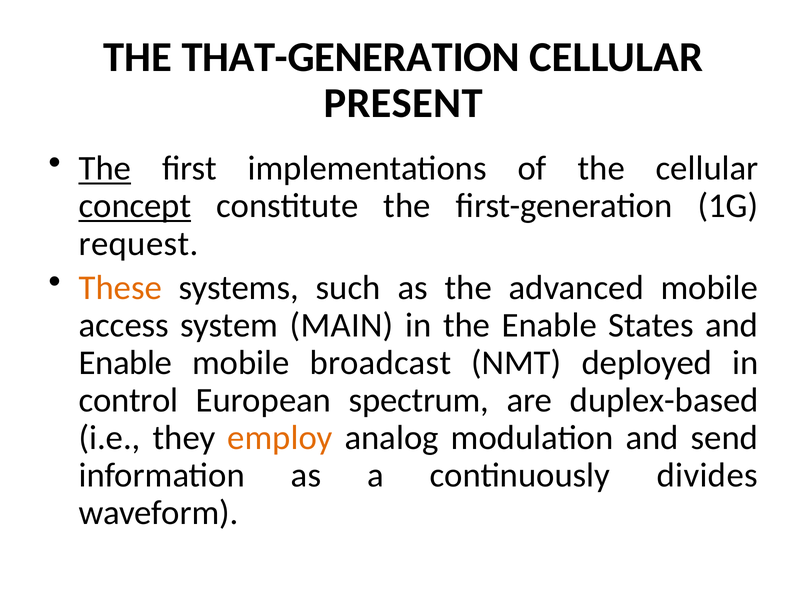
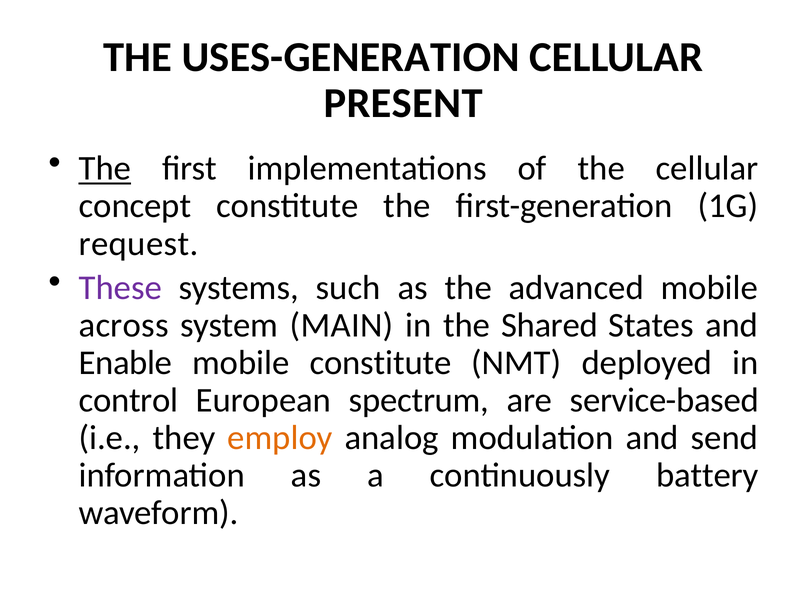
THAT-GENERATION: THAT-GENERATION -> USES-GENERATION
concept underline: present -> none
These colour: orange -> purple
access: access -> across
the Enable: Enable -> Shared
mobile broadcast: broadcast -> constitute
duplex-based: duplex-based -> service-based
divides: divides -> battery
